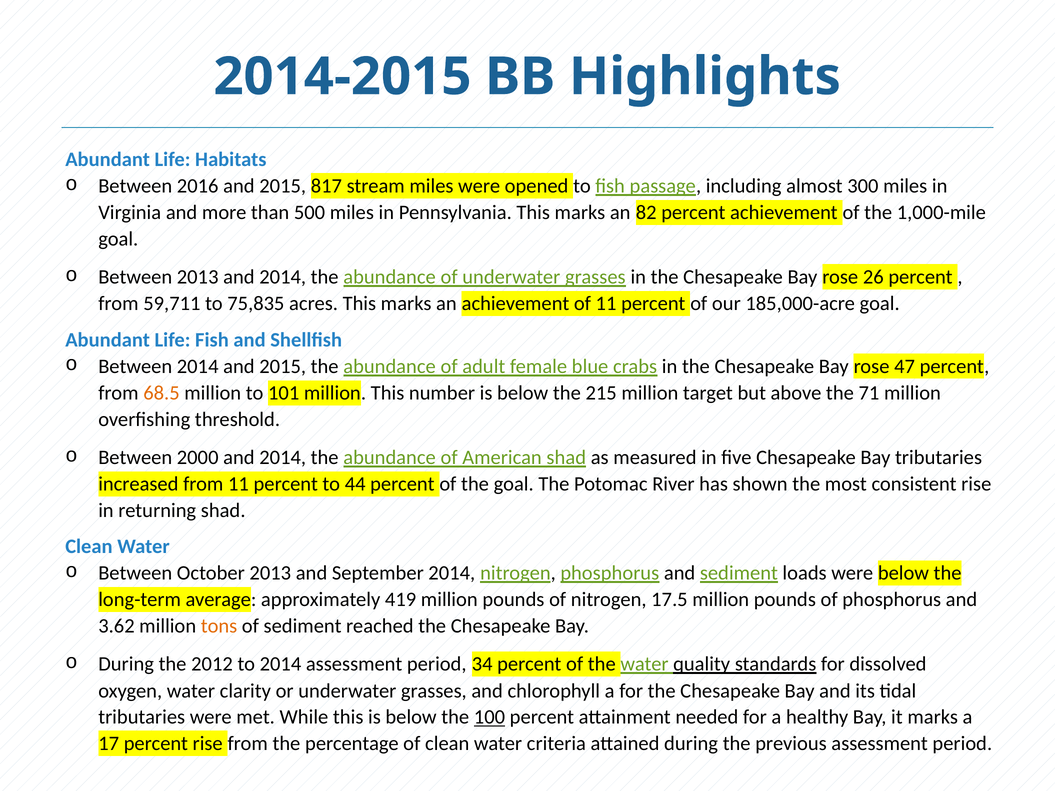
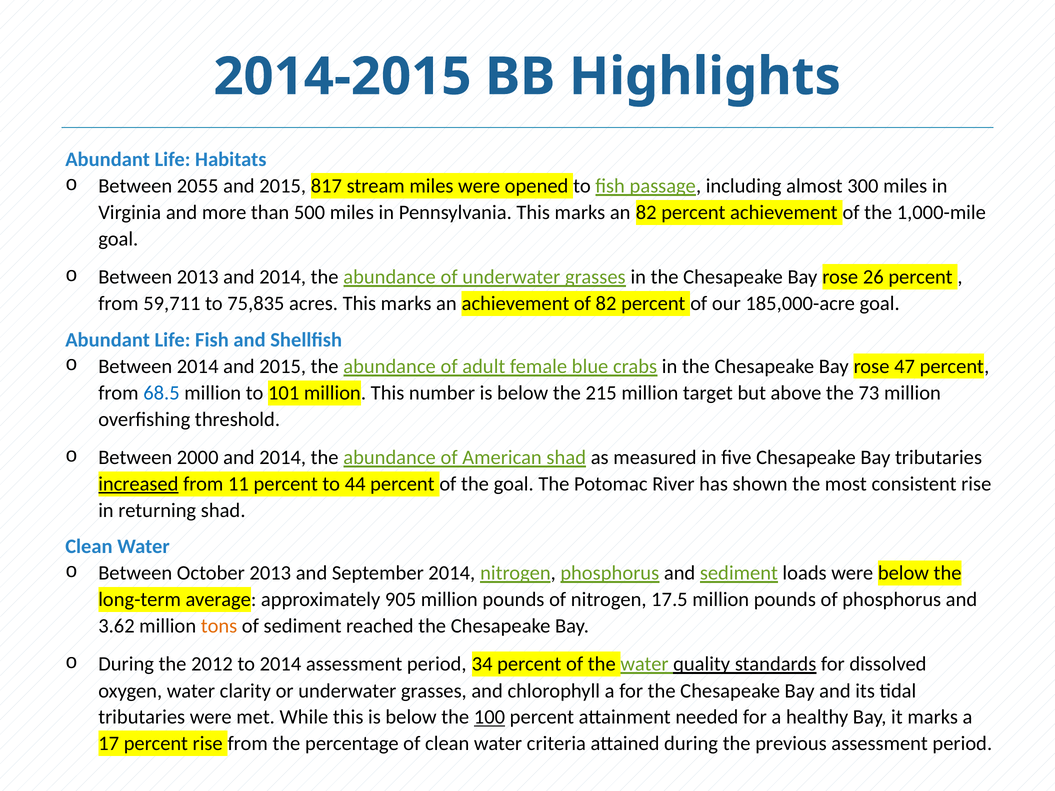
2016: 2016 -> 2055
of 11: 11 -> 82
68.5 colour: orange -> blue
71: 71 -> 73
increased underline: none -> present
419: 419 -> 905
